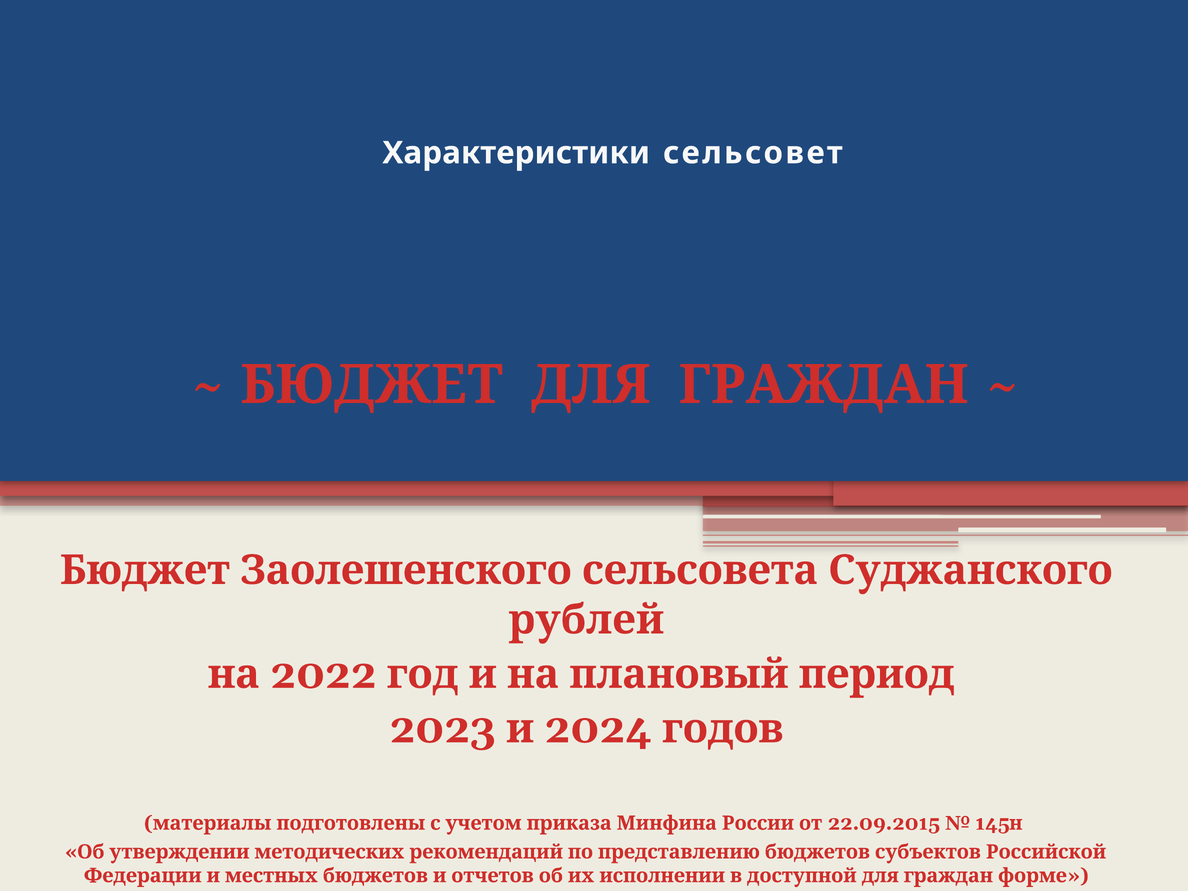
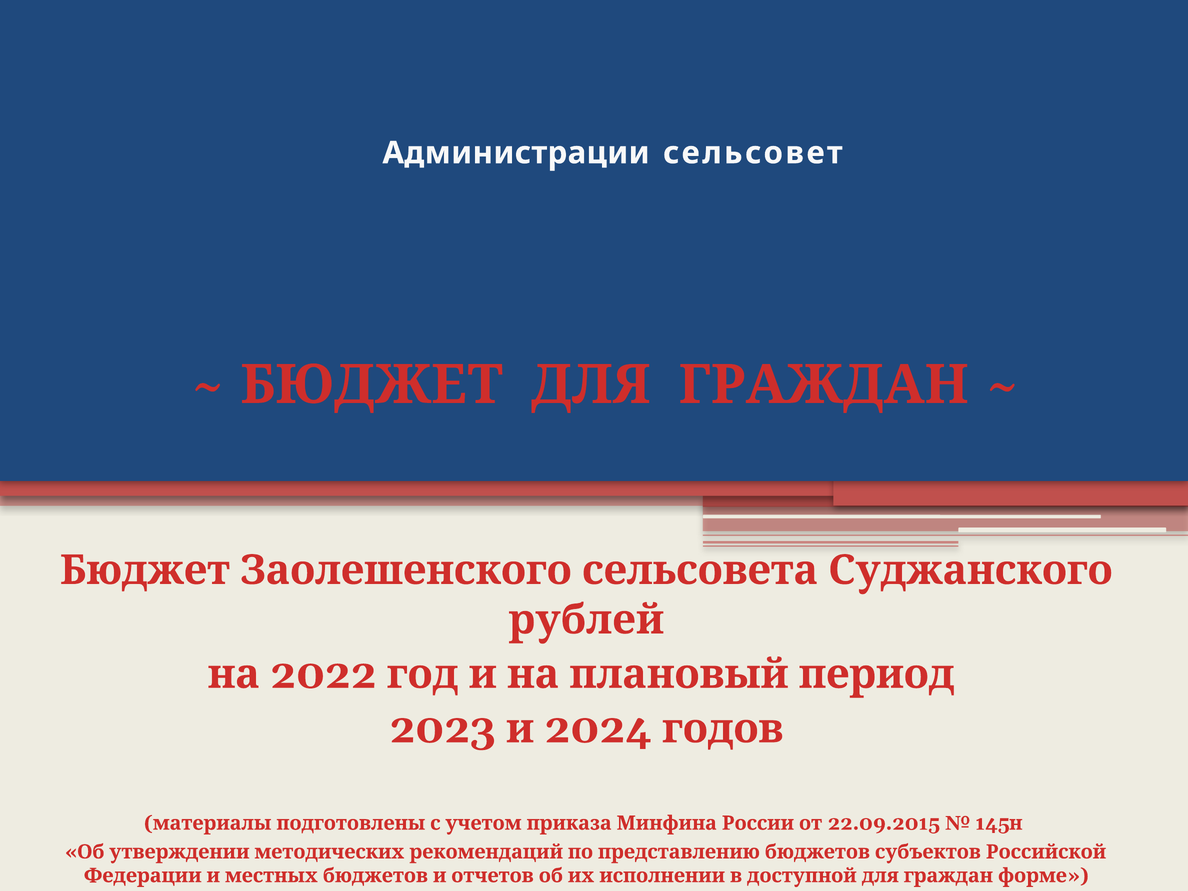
Характеристики: Характеристики -> Администрации
